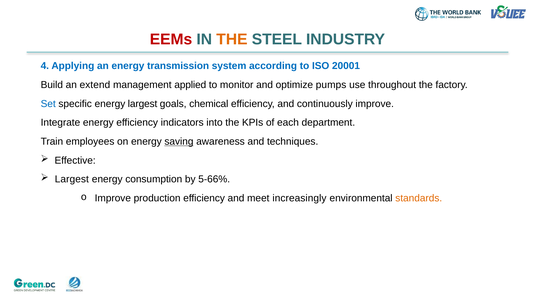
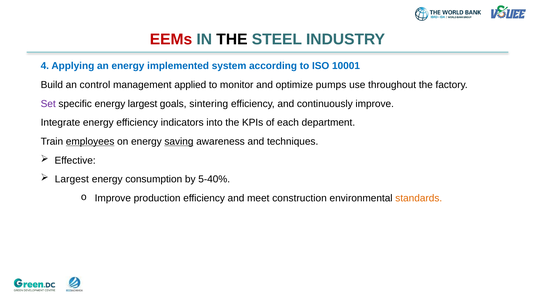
THE at (232, 39) colour: orange -> black
transmission: transmission -> implemented
20001: 20001 -> 10001
extend: extend -> control
Set colour: blue -> purple
chemical: chemical -> sintering
employees underline: none -> present
5-66%: 5-66% -> 5-40%
increasingly: increasingly -> construction
